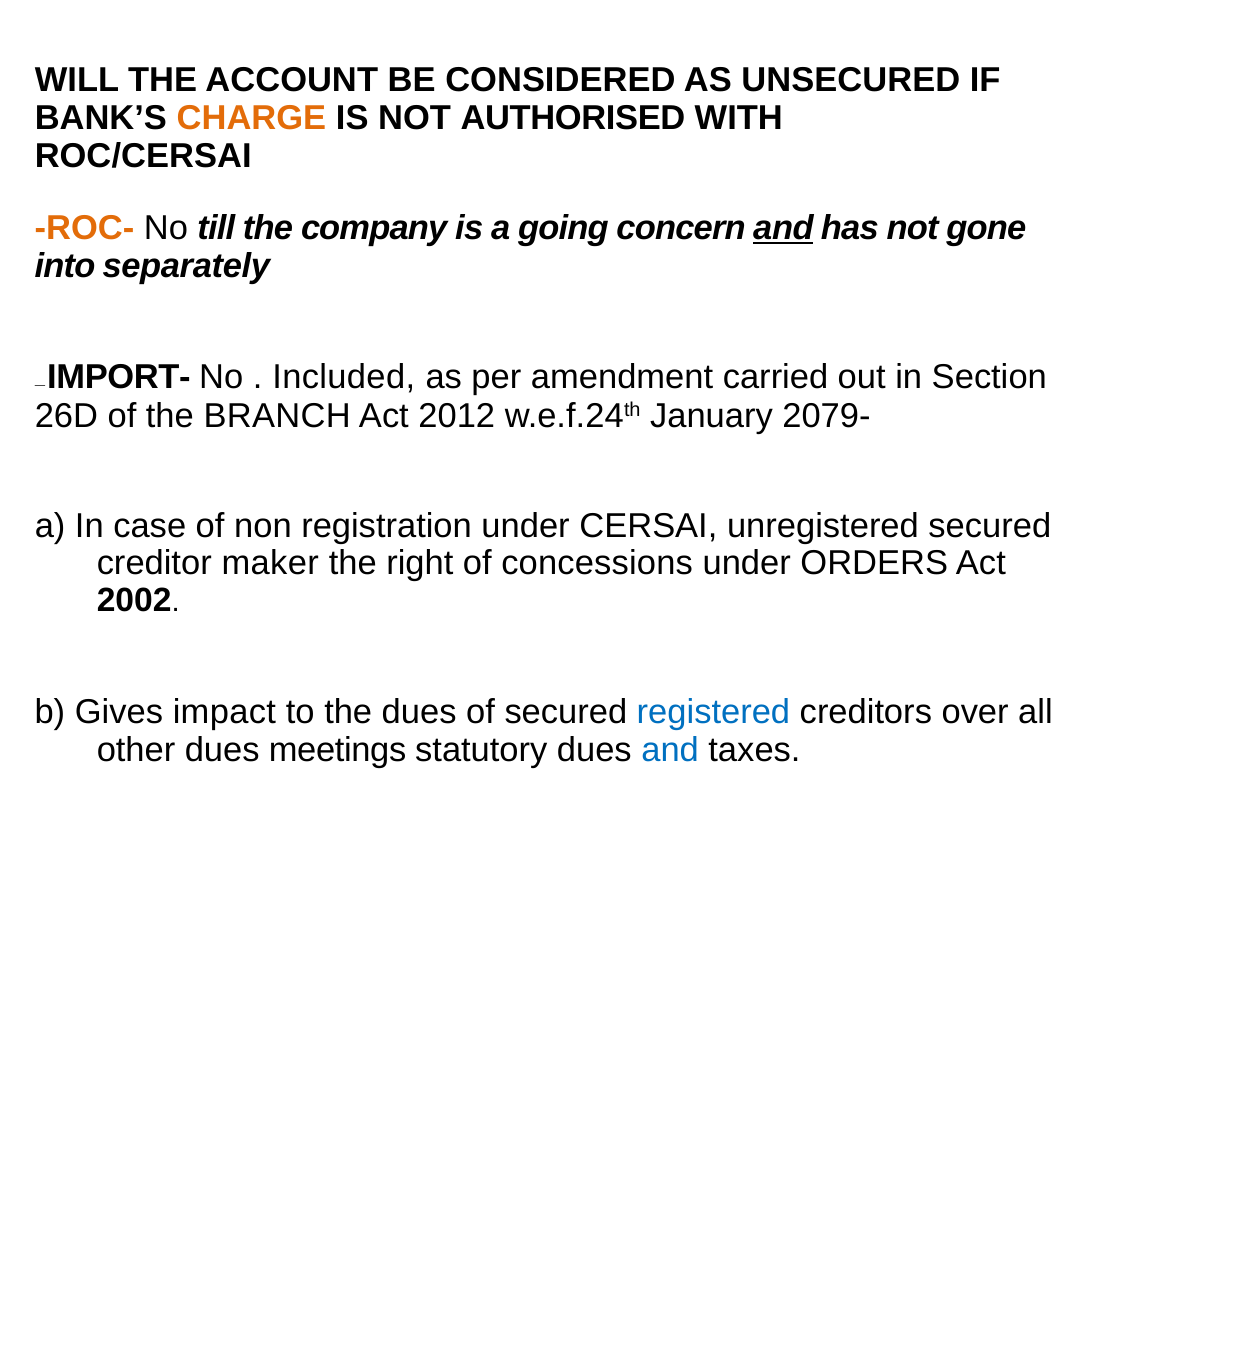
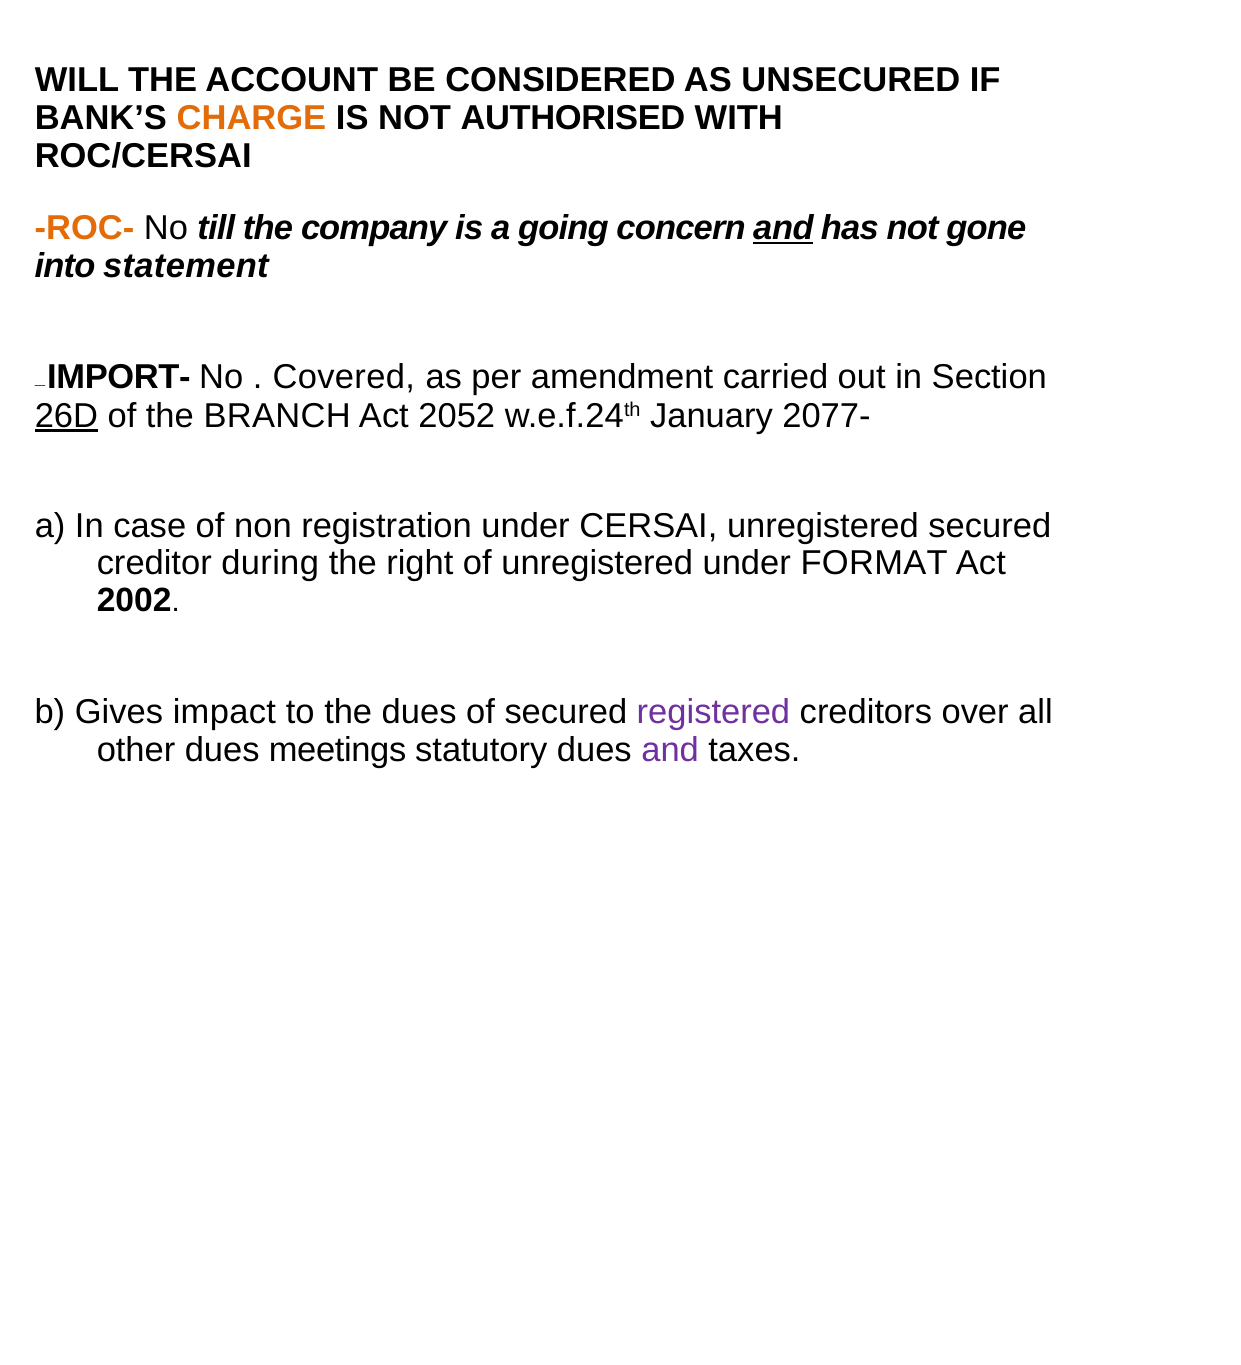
separately: separately -> statement
Included: Included -> Covered
26D underline: none -> present
2012: 2012 -> 2052
2079-: 2079- -> 2077-
maker: maker -> during
of concessions: concessions -> unregistered
ORDERS: ORDERS -> FORMAT
registered colour: blue -> purple
and at (670, 750) colour: blue -> purple
